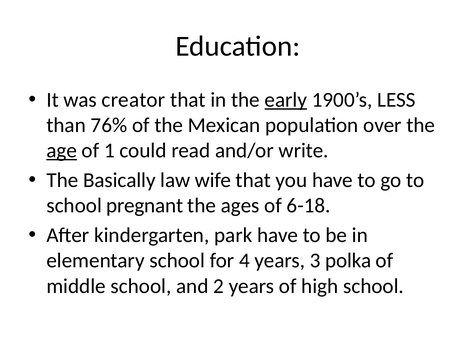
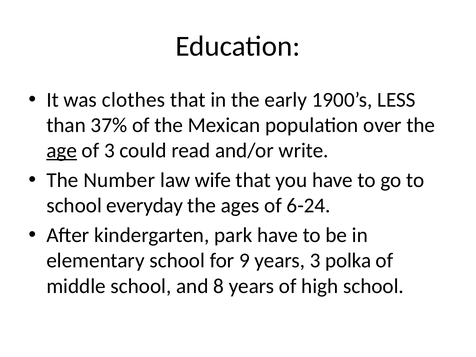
creator: creator -> clothes
early underline: present -> none
76%: 76% -> 37%
of 1: 1 -> 3
Basically: Basically -> Number
pregnant: pregnant -> everyday
6-18: 6-18 -> 6-24
4: 4 -> 9
2: 2 -> 8
